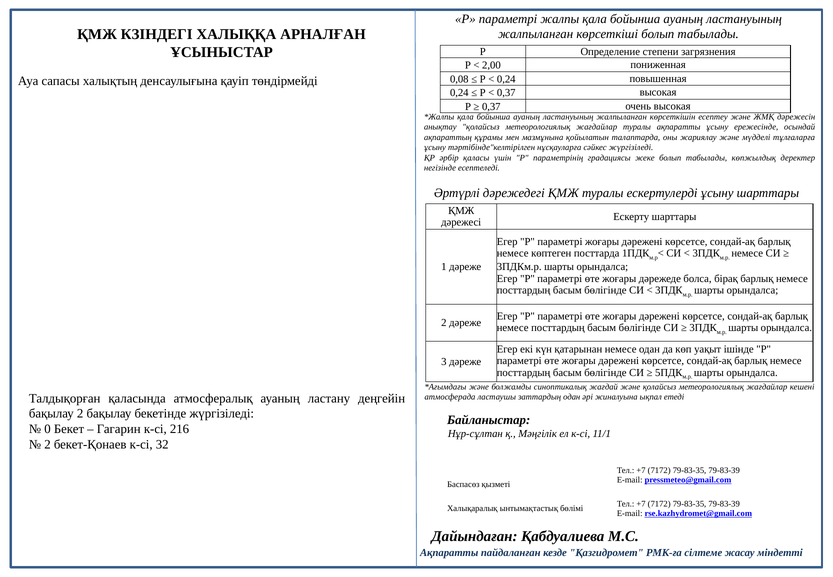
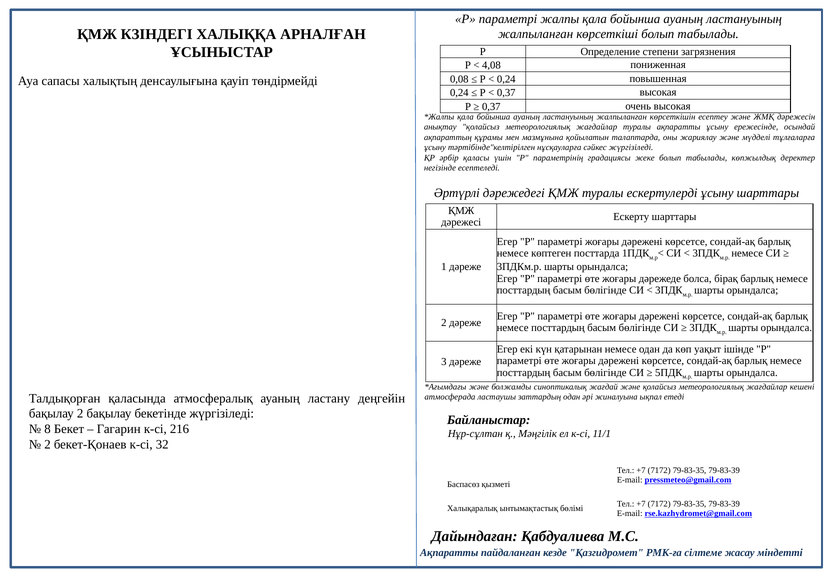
2,00: 2,00 -> 4,08
0: 0 -> 8
